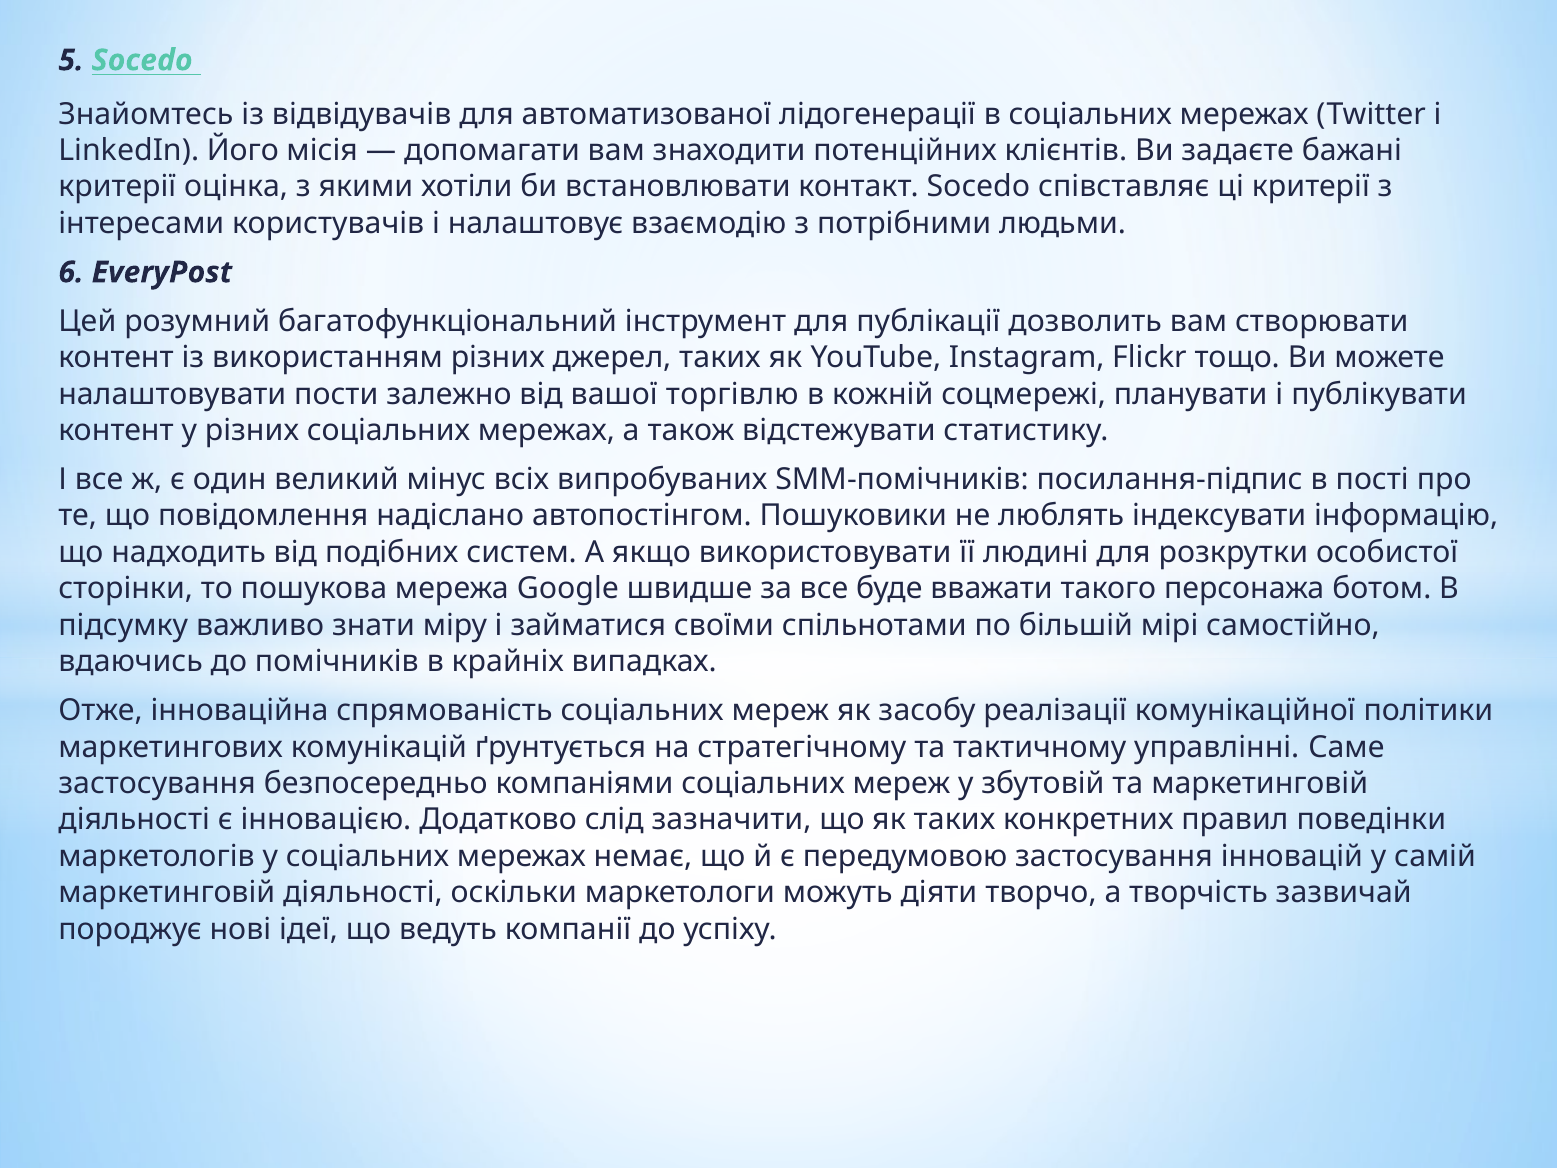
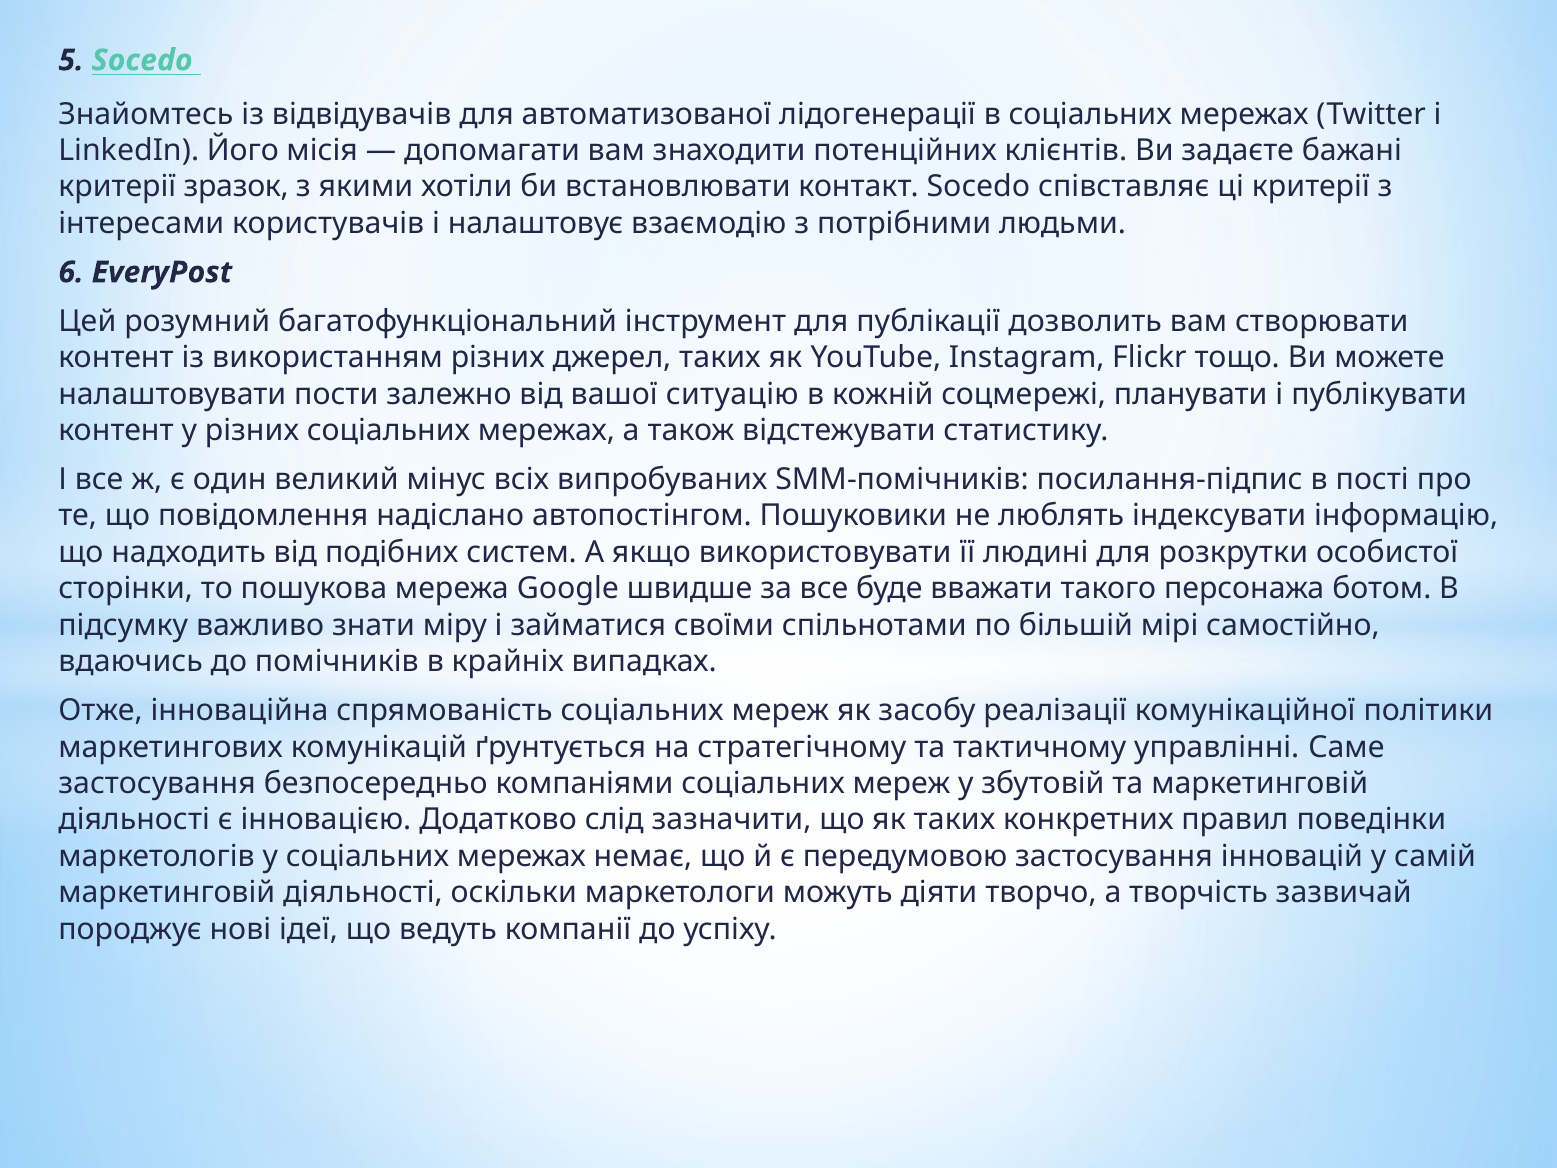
оцінка: оцінка -> зразок
торгівлю: торгівлю -> ситуацію
